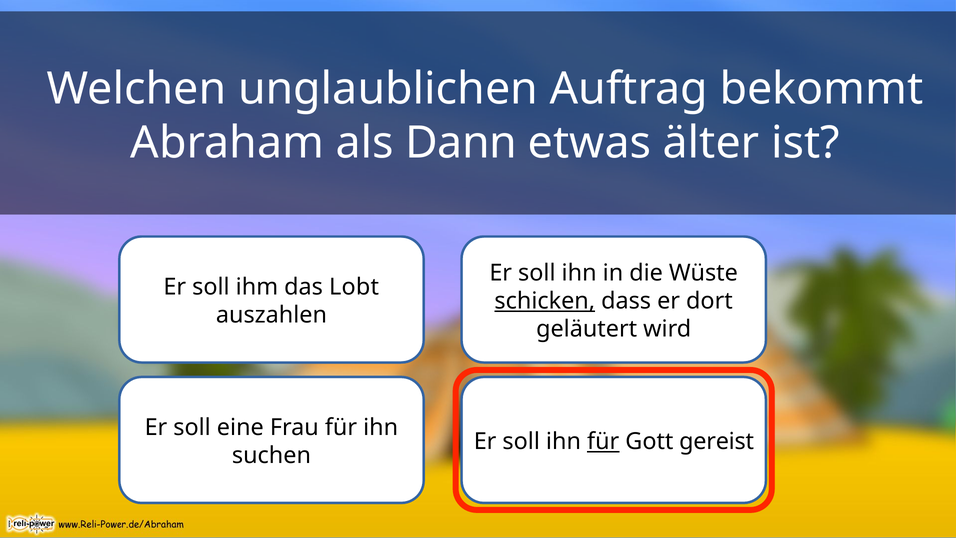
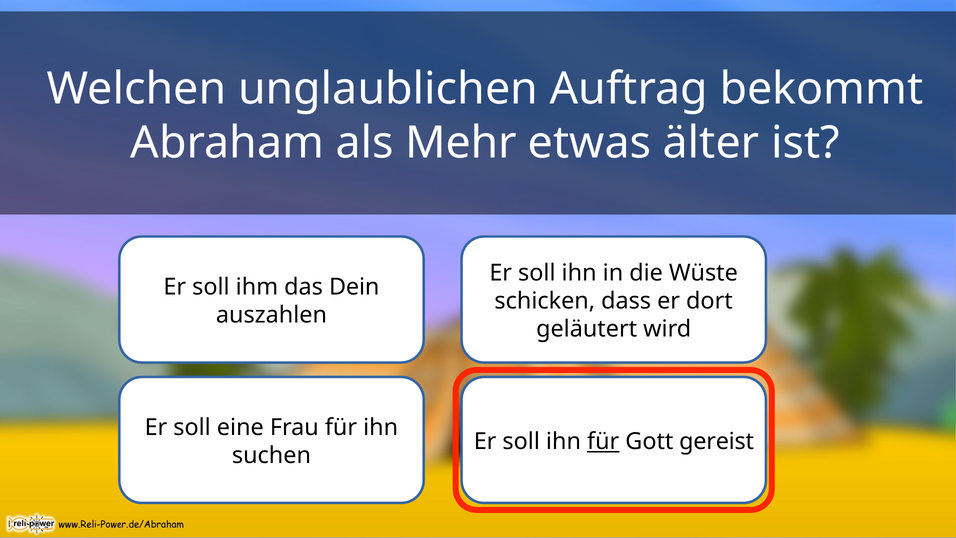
Dann: Dann -> Mehr
Lobt: Lobt -> Dein
schicken underline: present -> none
